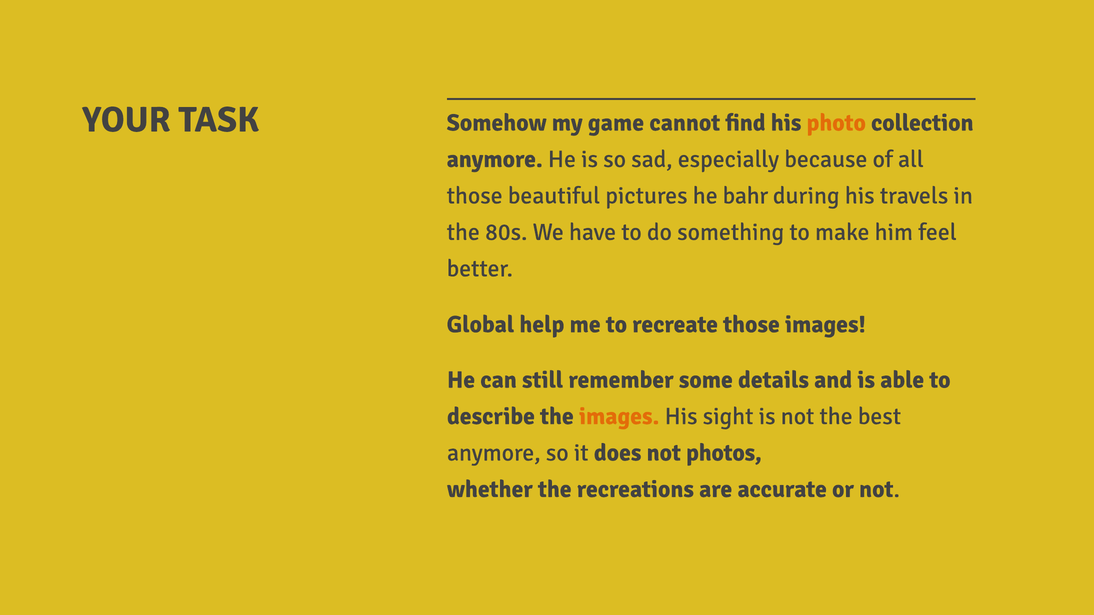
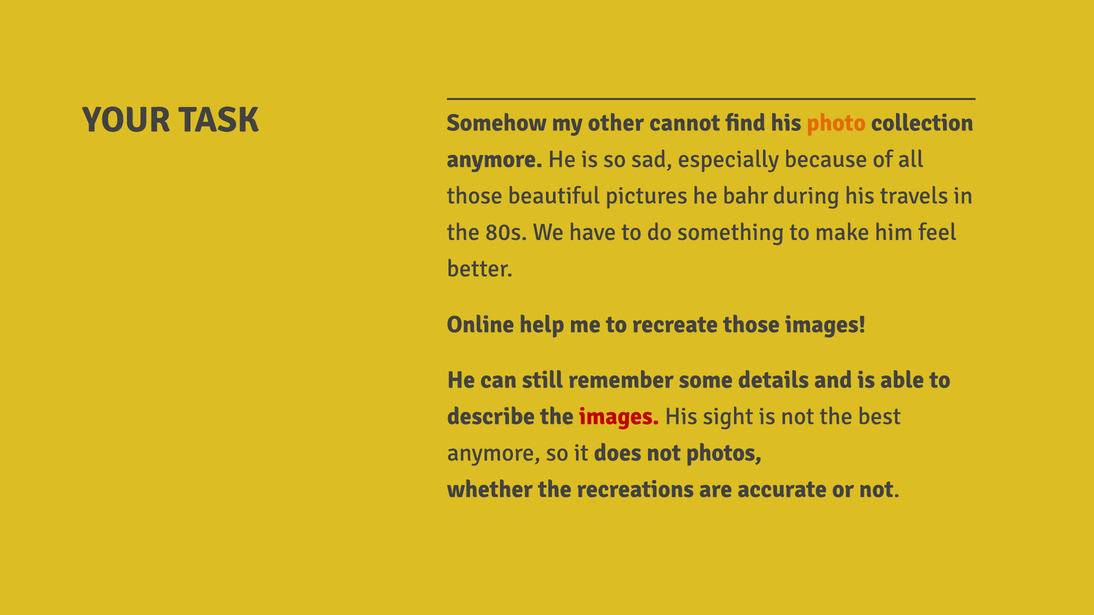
game: game -> other
Global: Global -> Online
images at (619, 417) colour: orange -> red
